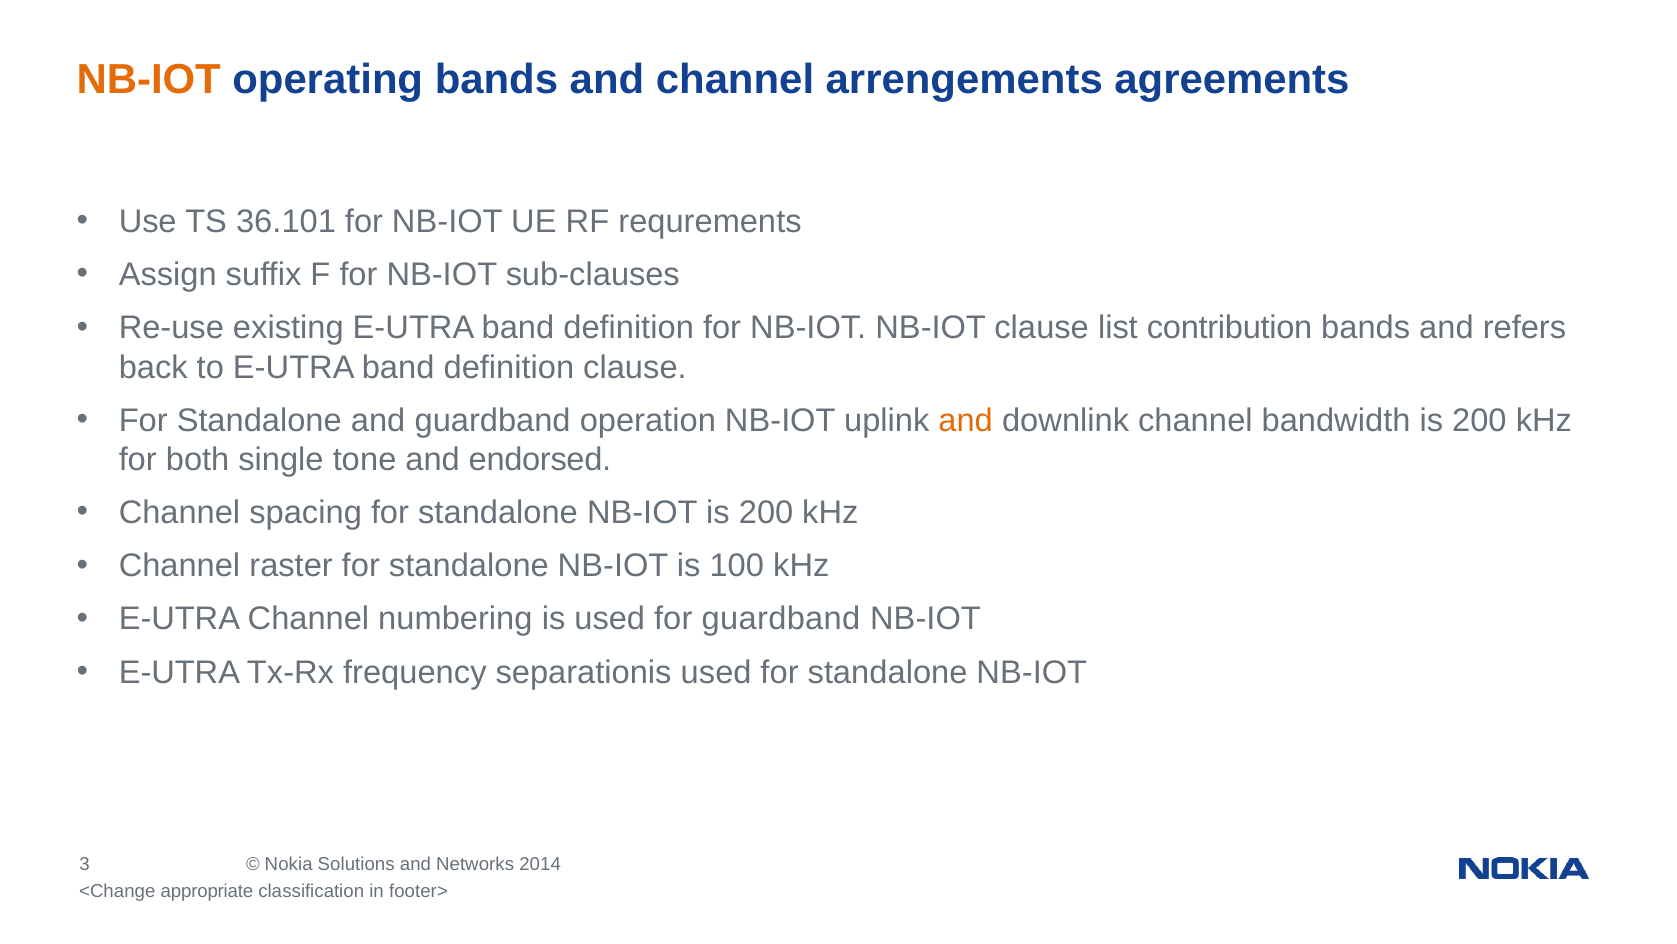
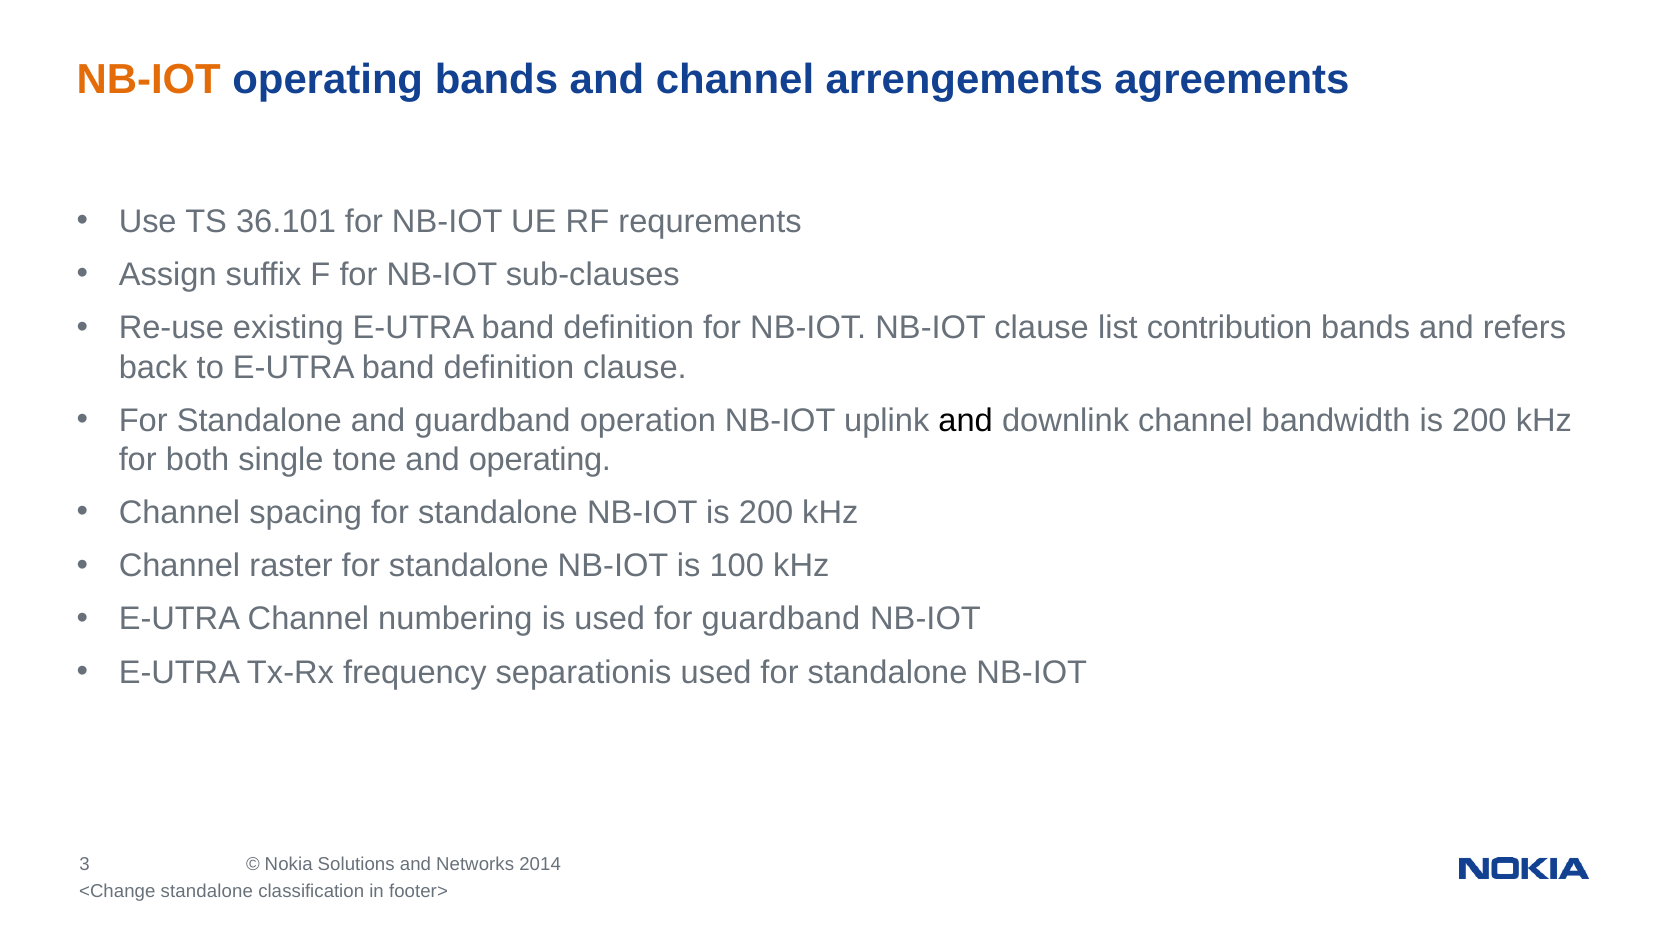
and at (966, 420) colour: orange -> black
and endorsed: endorsed -> operating
<Change appropriate: appropriate -> standalone
